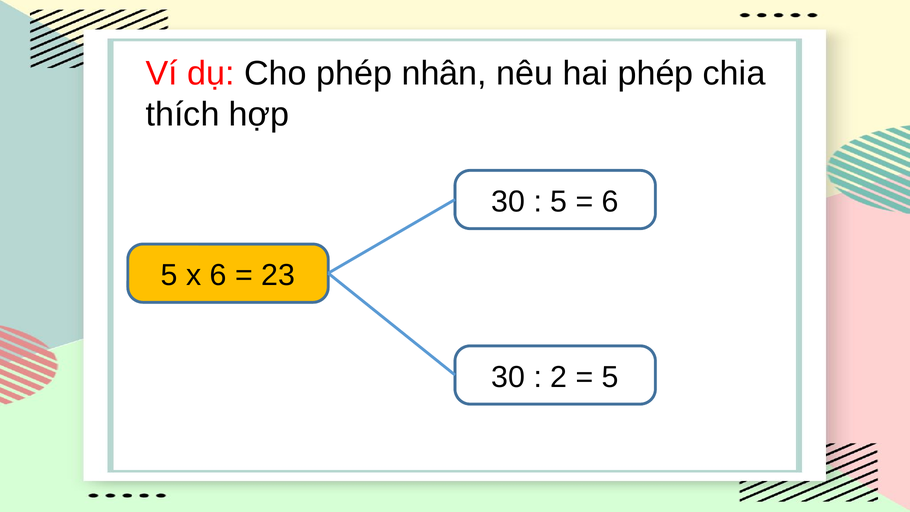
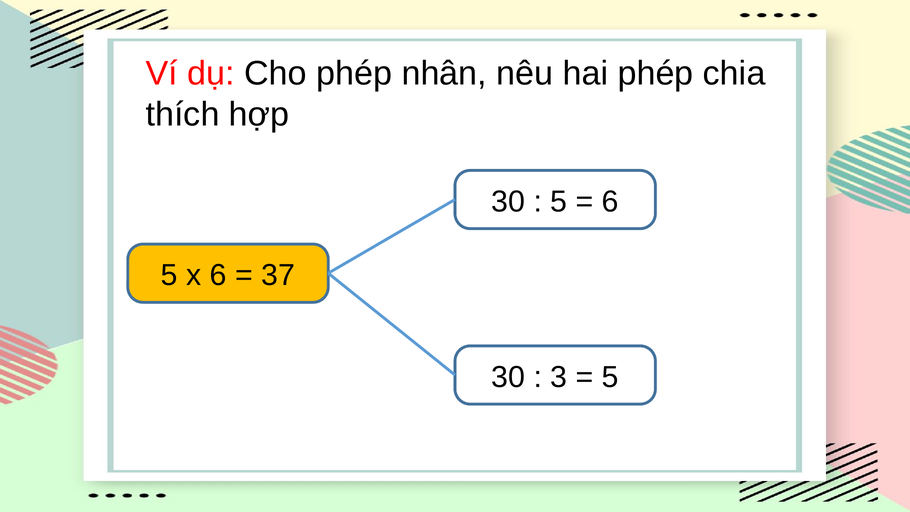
23: 23 -> 37
2: 2 -> 3
